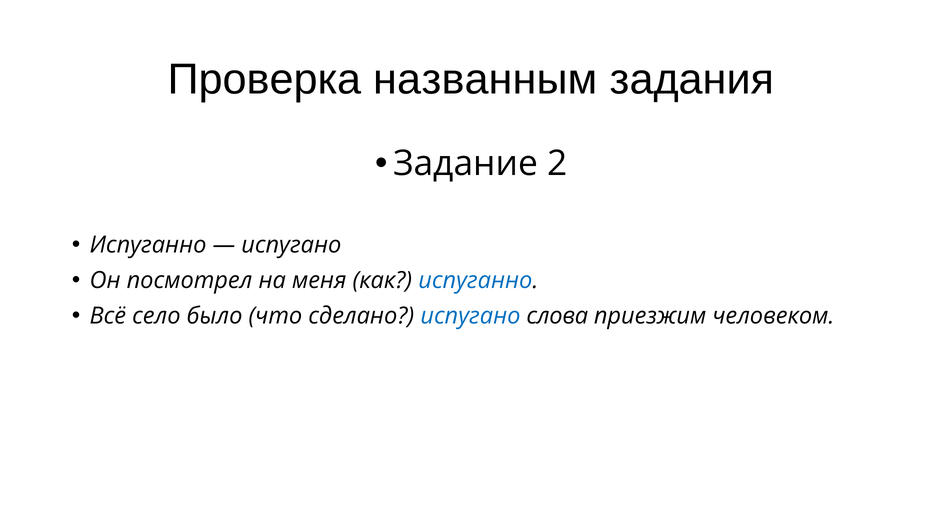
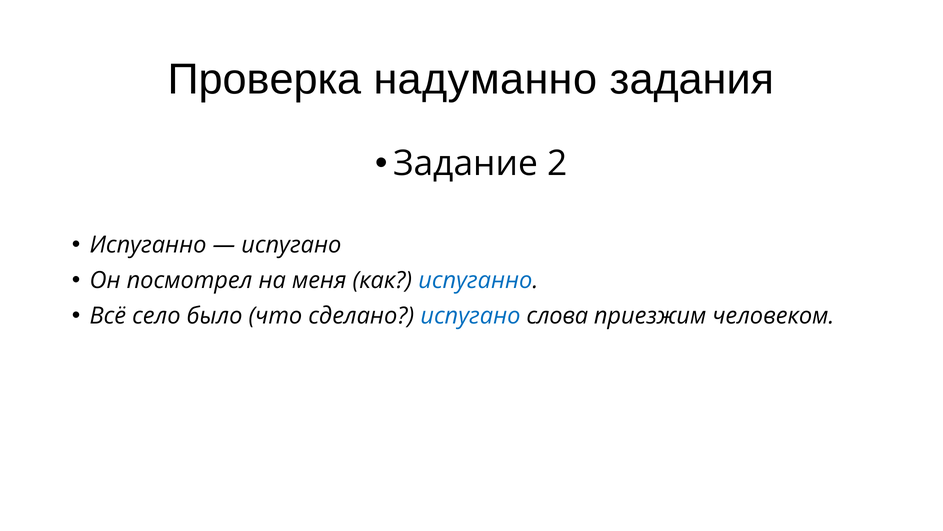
названным: названным -> надуманно
